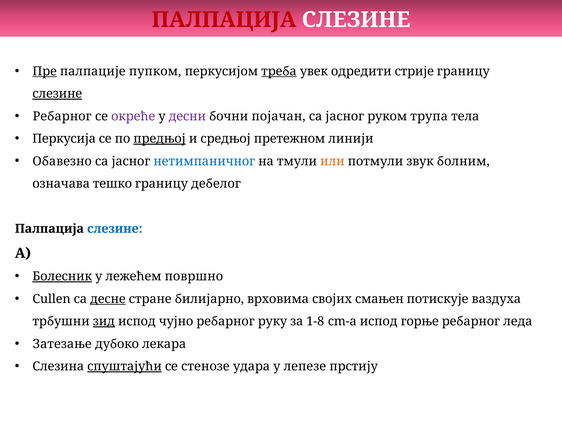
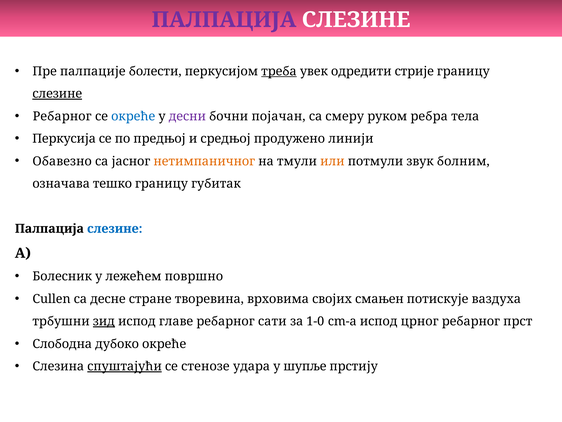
ПАЛПАЦИЈА at (224, 20) colour: red -> purple
Пре underline: present -> none
пупком: пупком -> болести
окреће at (133, 116) colour: purple -> blue
јасног at (345, 116): јасног -> смеру
трупа: трупа -> ребра
предњој underline: present -> none
претежном: претежном -> продужено
нетимпаничног colour: blue -> orange
дебелог: дебелог -> губитак
Болесник underline: present -> none
десне underline: present -> none
билијарно: билијарно -> творевина
чујно: чујно -> главе
руку: руку -> сати
1-8: 1-8 -> 1-0
горње: горње -> црног
леда: леда -> прст
Затезање: Затезање -> Слободна
дубоко лекара: лекара -> окреће
лепезе: лепезе -> шупље
